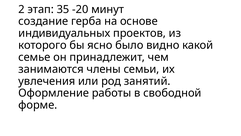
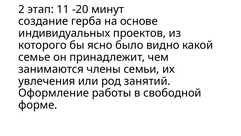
35: 35 -> 11
